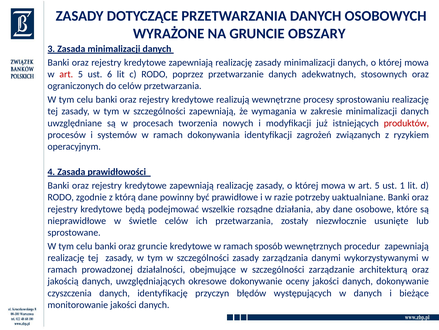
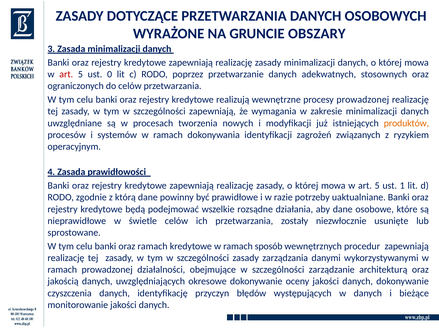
6: 6 -> 0
procesy sprostowaniu: sprostowaniu -> prowadzonej
produktów colour: red -> orange
oraz gruncie: gruncie -> ramach
